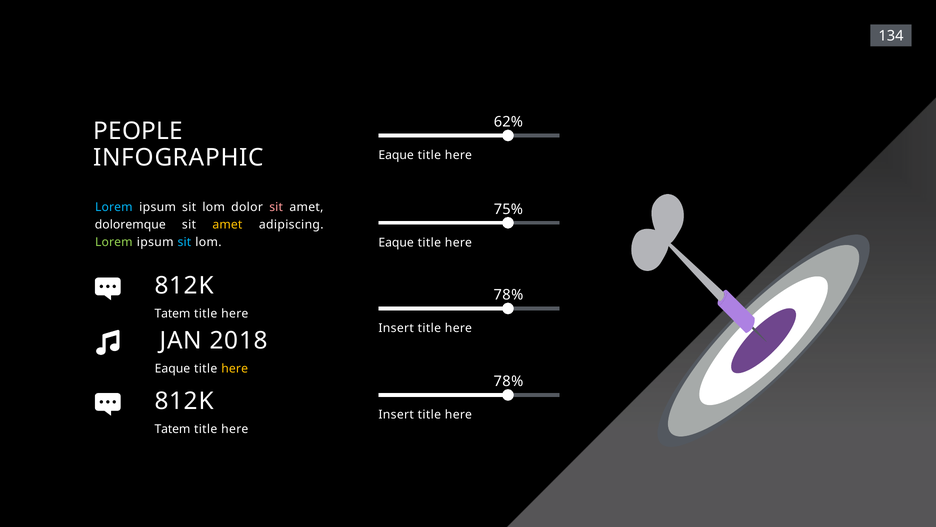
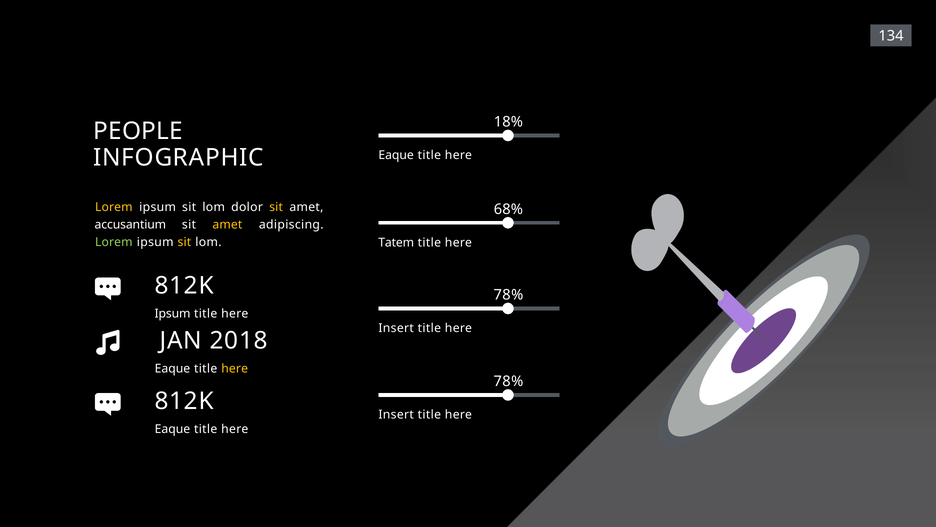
62%: 62% -> 18%
Lorem at (114, 207) colour: light blue -> yellow
sit at (276, 207) colour: pink -> yellow
75%: 75% -> 68%
doloremque: doloremque -> accusantium
sit at (184, 242) colour: light blue -> yellow
Eaque at (396, 242): Eaque -> Tatem
Tatem at (172, 313): Tatem -> Ipsum
Tatem at (172, 429): Tatem -> Eaque
